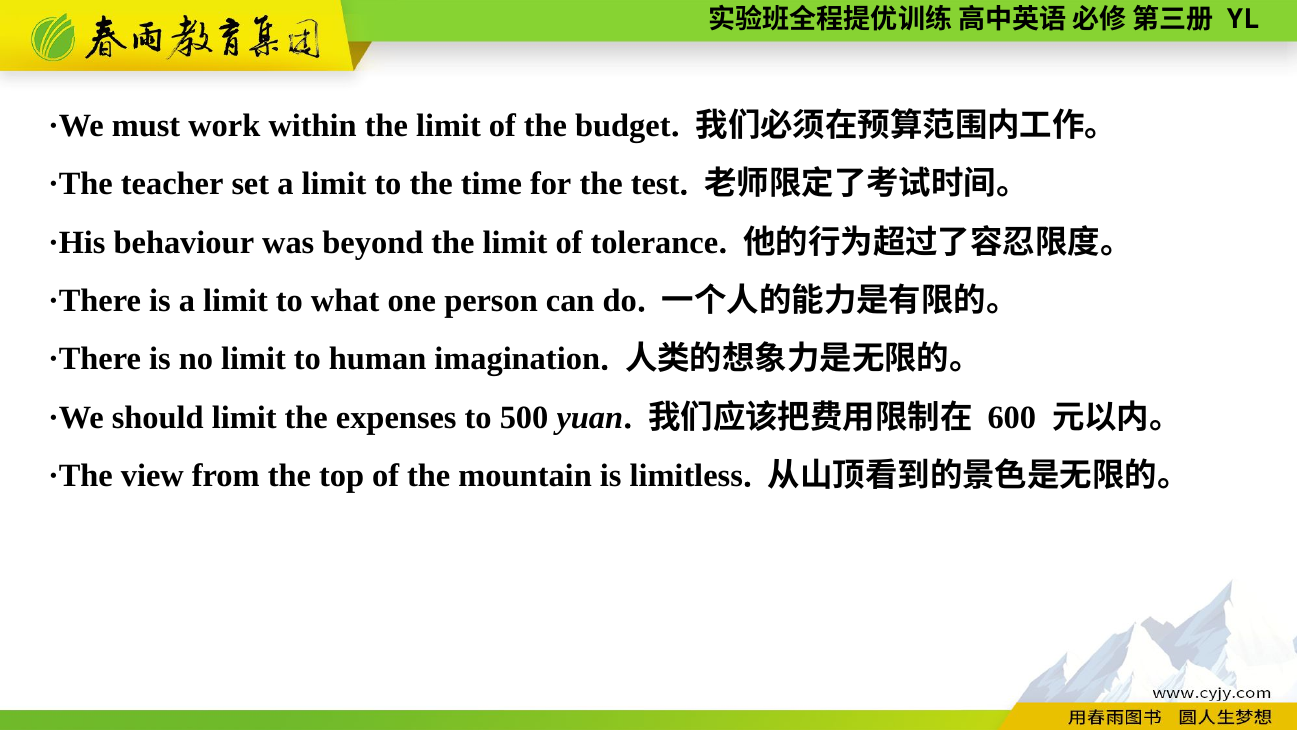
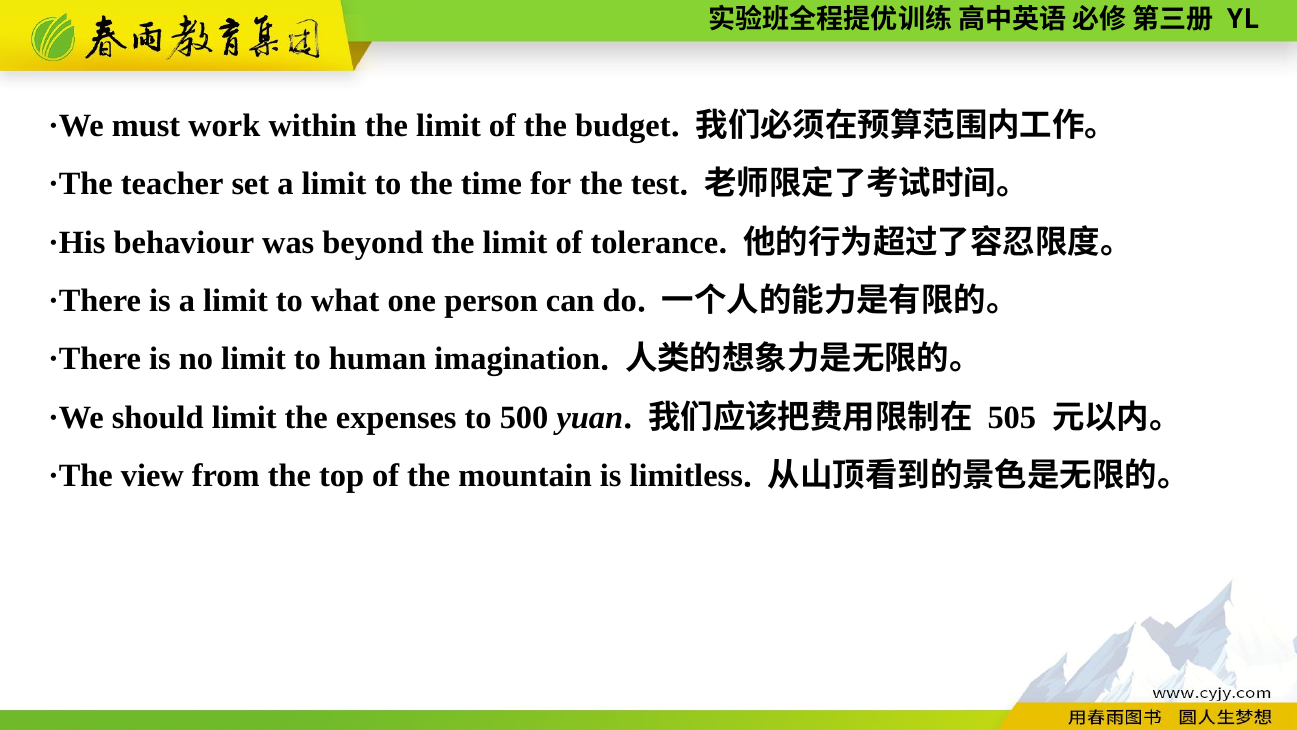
600: 600 -> 505
